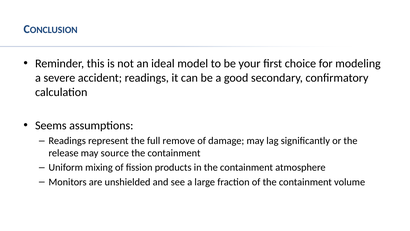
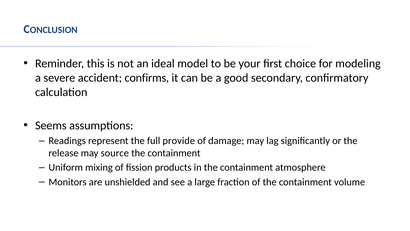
accident readings: readings -> confirms
remove: remove -> provide
